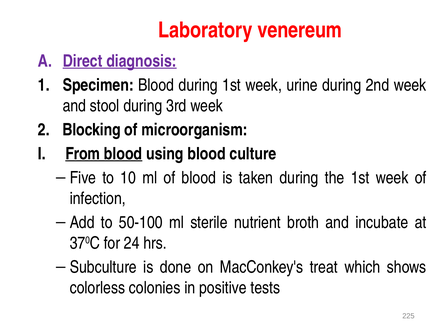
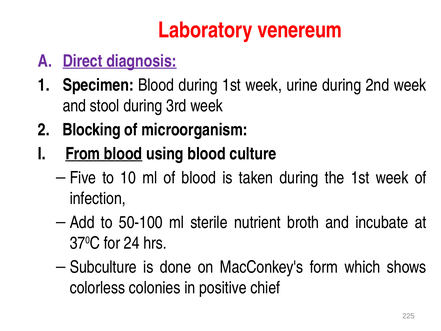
treat: treat -> form
tests: tests -> chief
